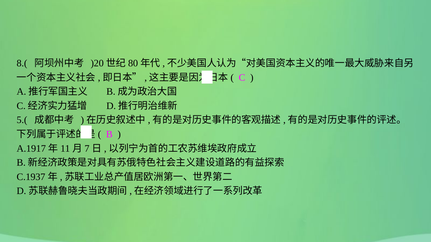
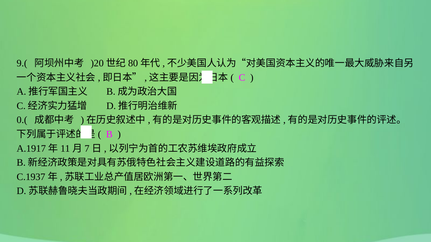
8.(: 8.( -> 9.(
5.(: 5.( -> 0.(
